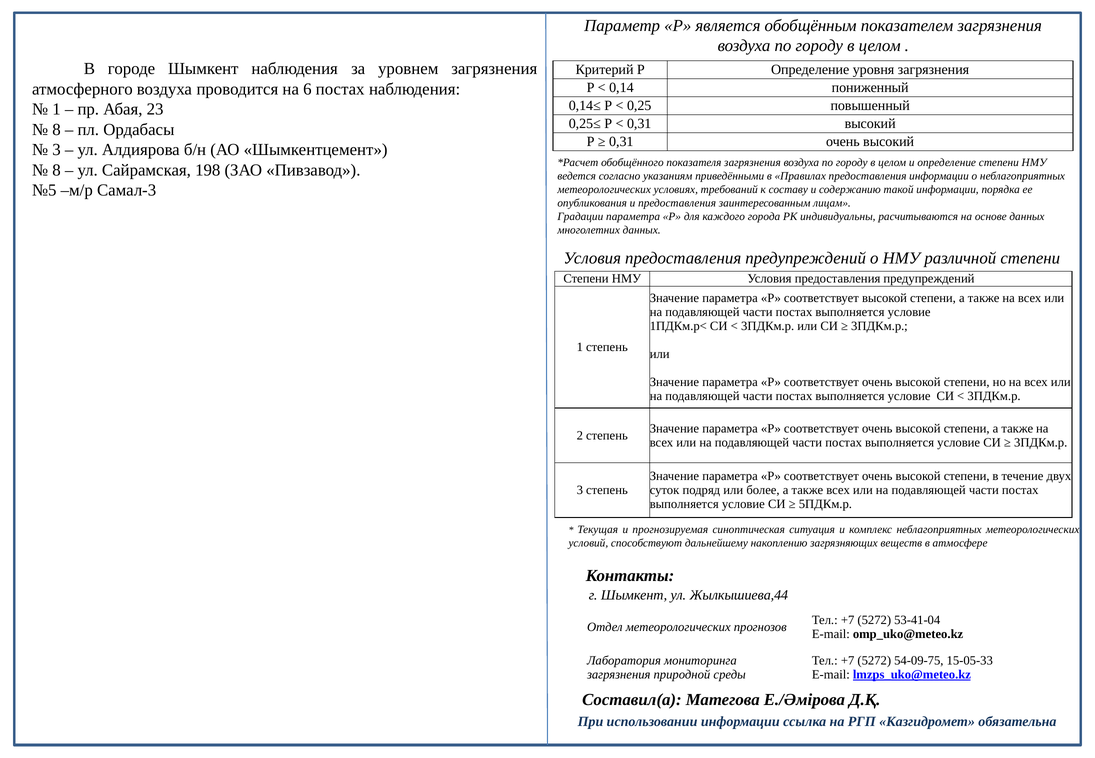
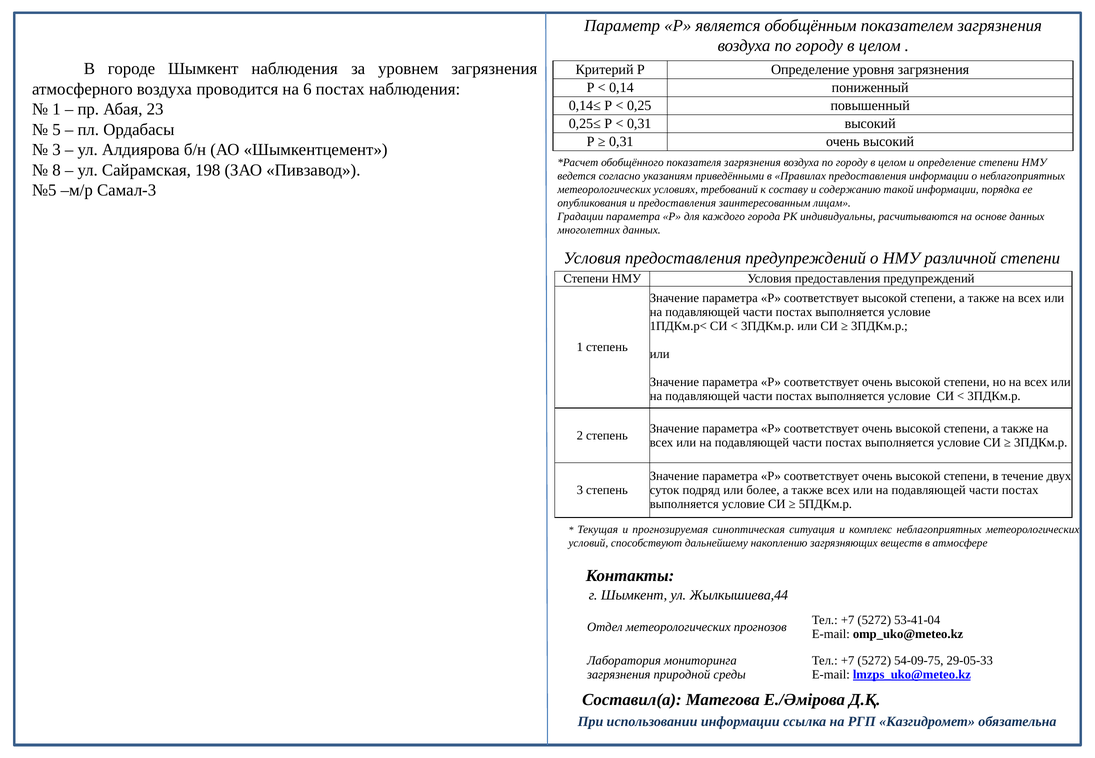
8 at (57, 130): 8 -> 5
15-05-33: 15-05-33 -> 29-05-33
